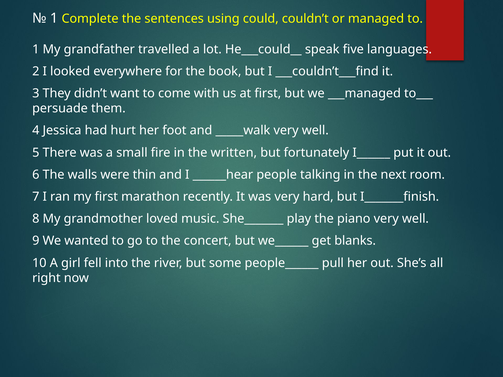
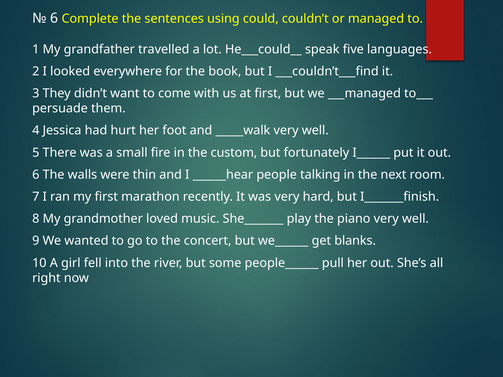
1 at (54, 18): 1 -> 6
written: written -> custom
